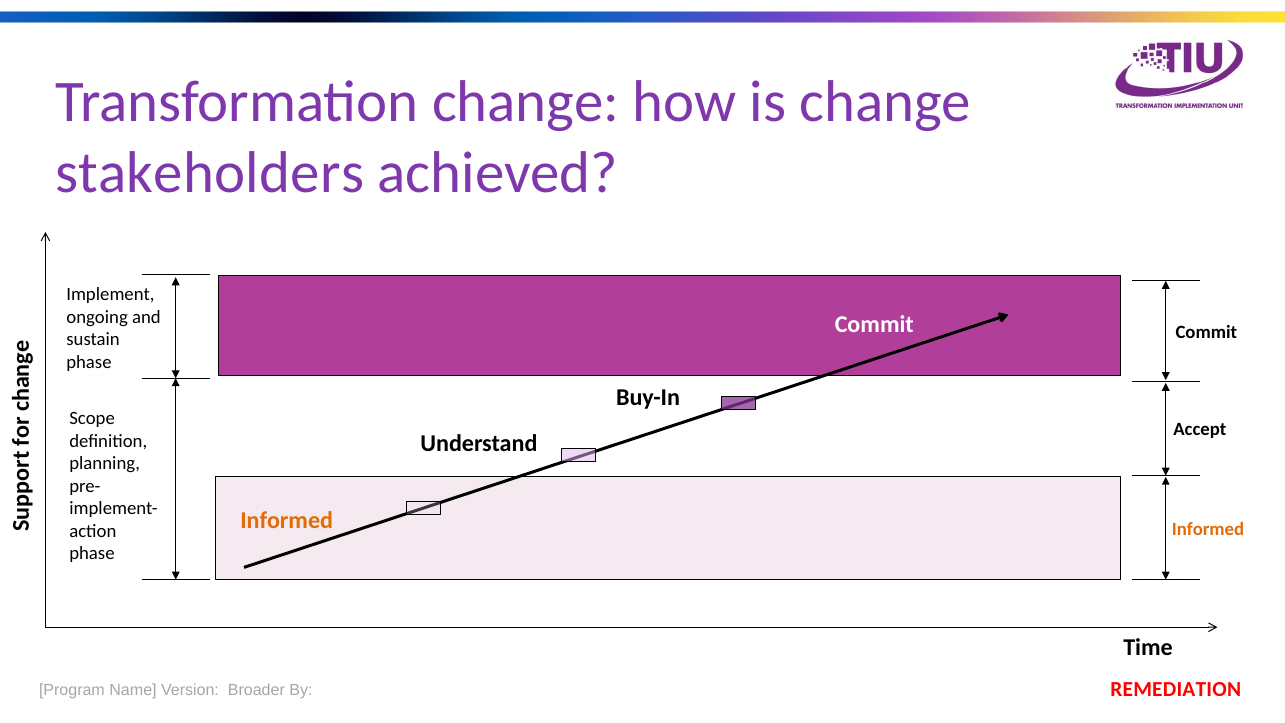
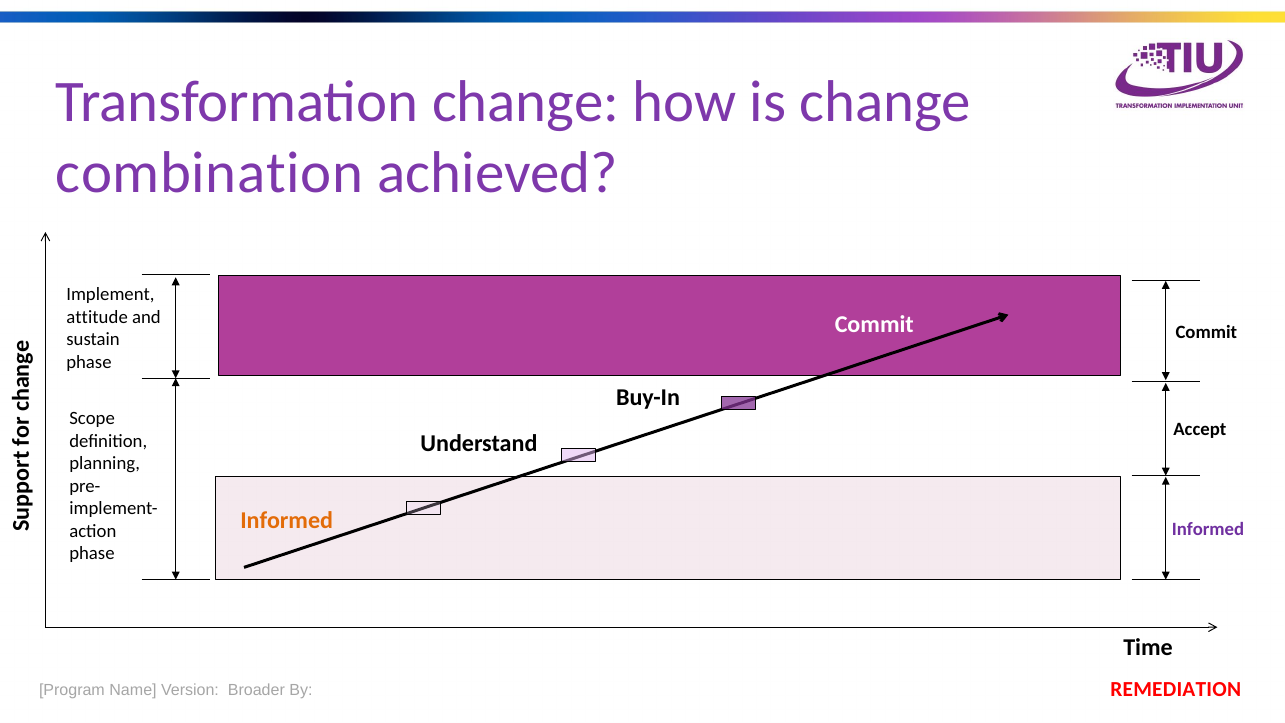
stakeholders: stakeholders -> combination
ongoing: ongoing -> attitude
Informed at (1208, 529) colour: orange -> purple
